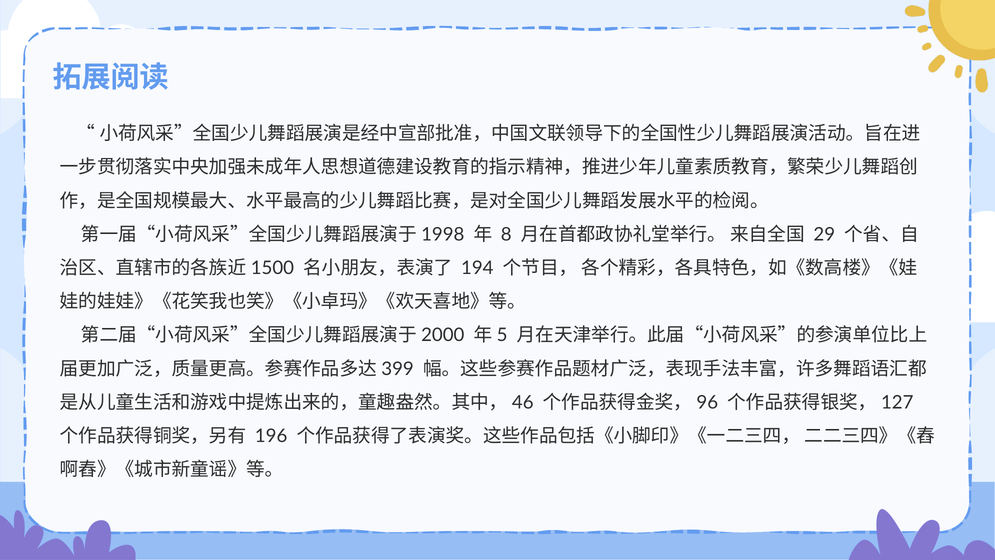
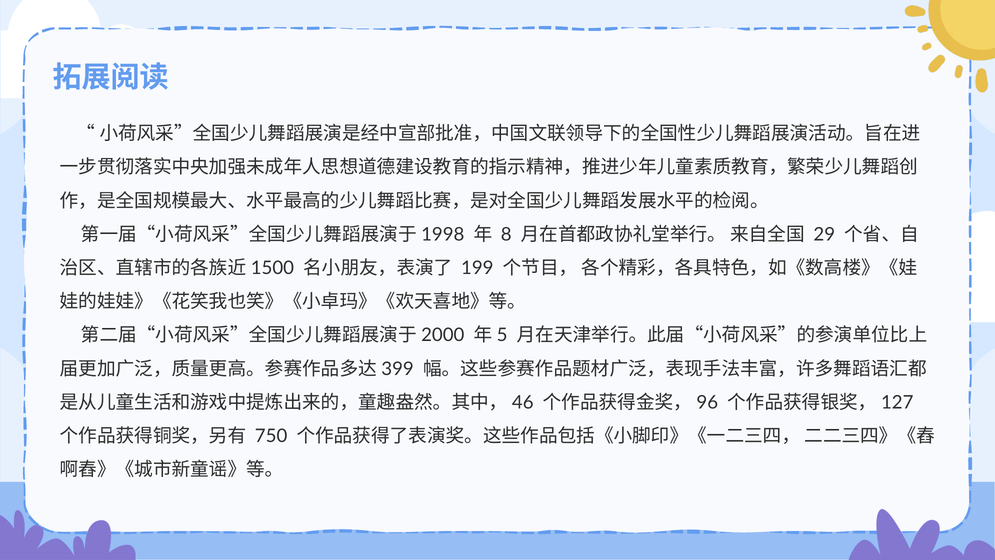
194: 194 -> 199
196: 196 -> 750
